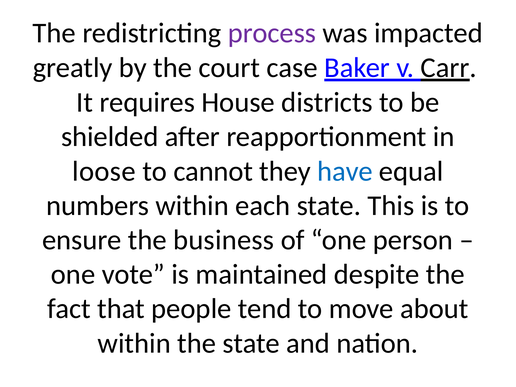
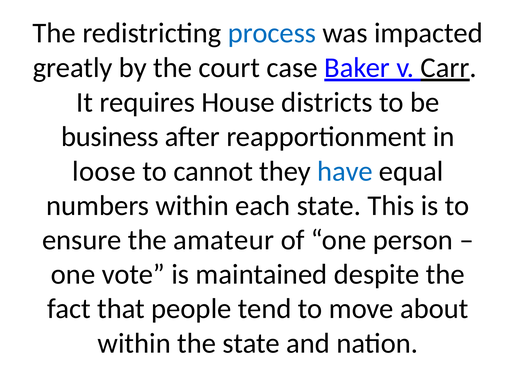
process colour: purple -> blue
shielded: shielded -> business
business: business -> amateur
